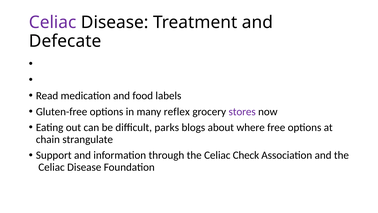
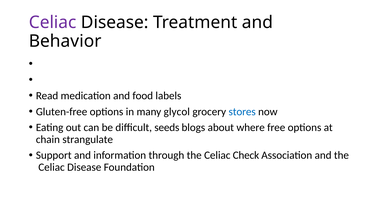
Defecate: Defecate -> Behavior
reflex: reflex -> glycol
stores colour: purple -> blue
parks: parks -> seeds
